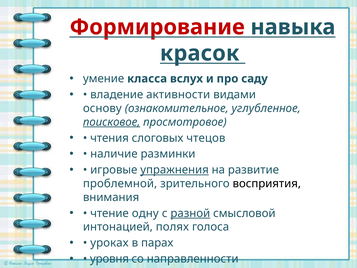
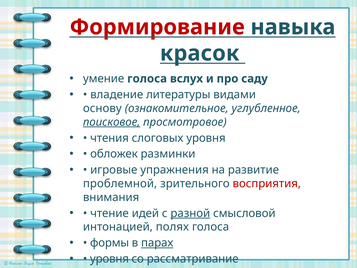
умение класса: класса -> голоса
активности: активности -> литературы
слоговых чтецов: чтецов -> уровня
наличие: наличие -> обложек
упражнения underline: present -> none
восприятия colour: black -> red
одну: одну -> идей
уроках: уроках -> формы
парах underline: none -> present
направленности: направленности -> рассматривание
